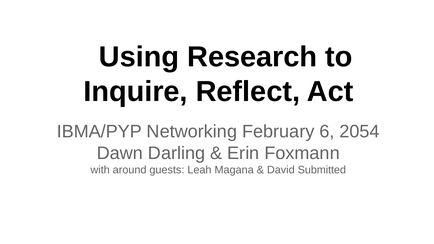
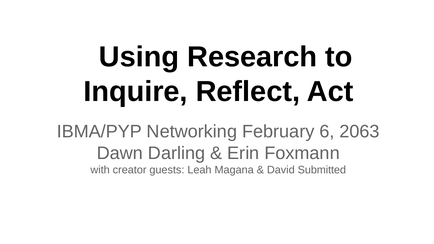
2054: 2054 -> 2063
around: around -> creator
